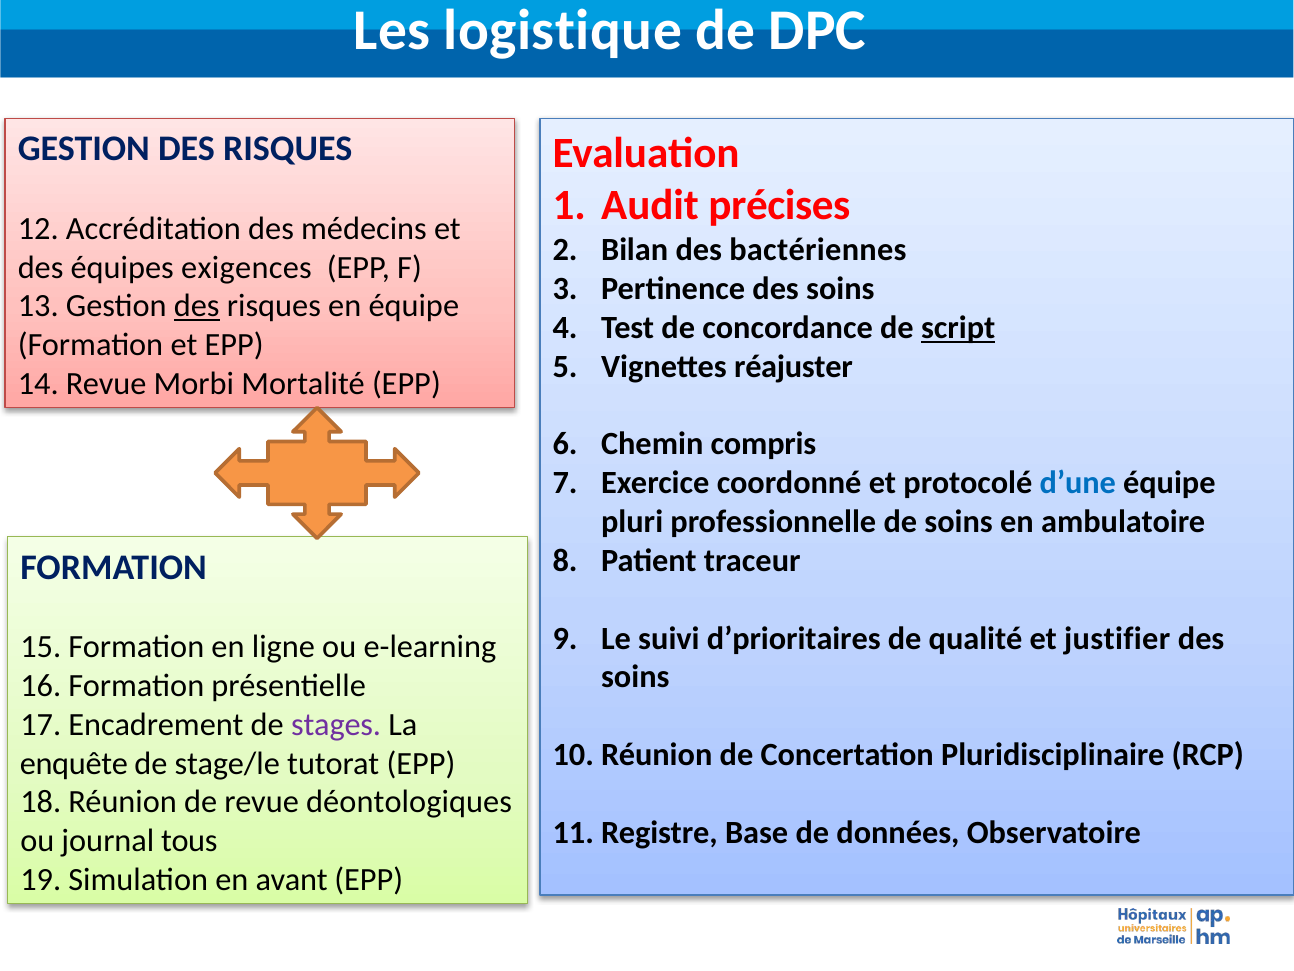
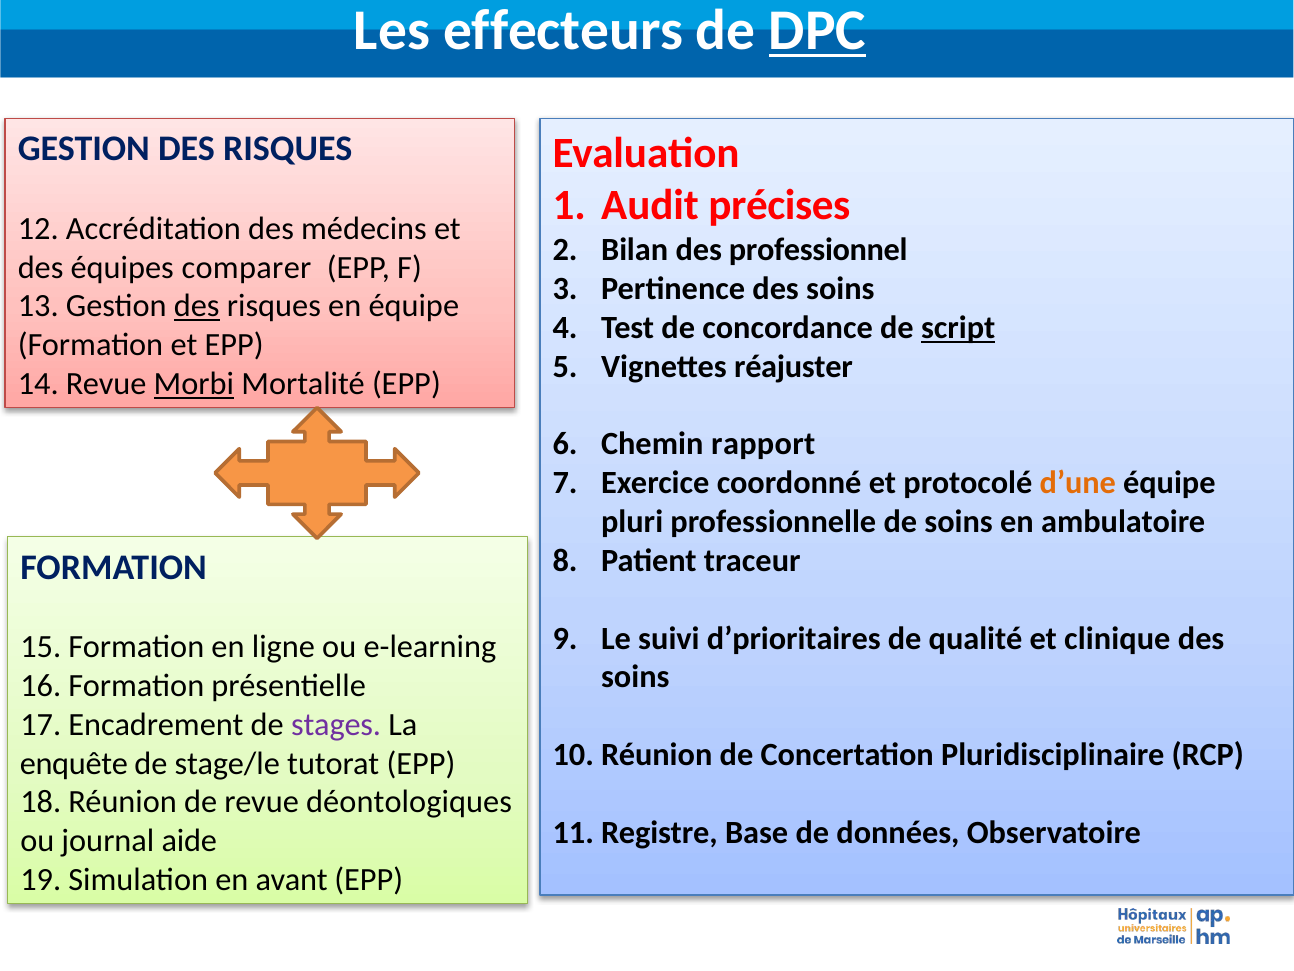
logistique: logistique -> effecteurs
DPC underline: none -> present
bactériennes: bactériennes -> professionnel
exigences: exigences -> comparer
Morbi underline: none -> present
compris: compris -> rapport
d’une colour: blue -> orange
justifier: justifier -> clinique
tous: tous -> aide
